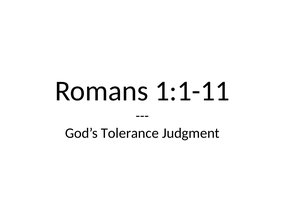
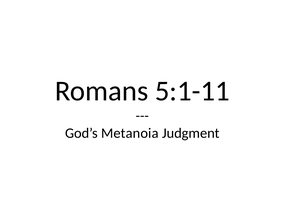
1:1-11: 1:1-11 -> 5:1-11
Tolerance: Tolerance -> Metanoia
